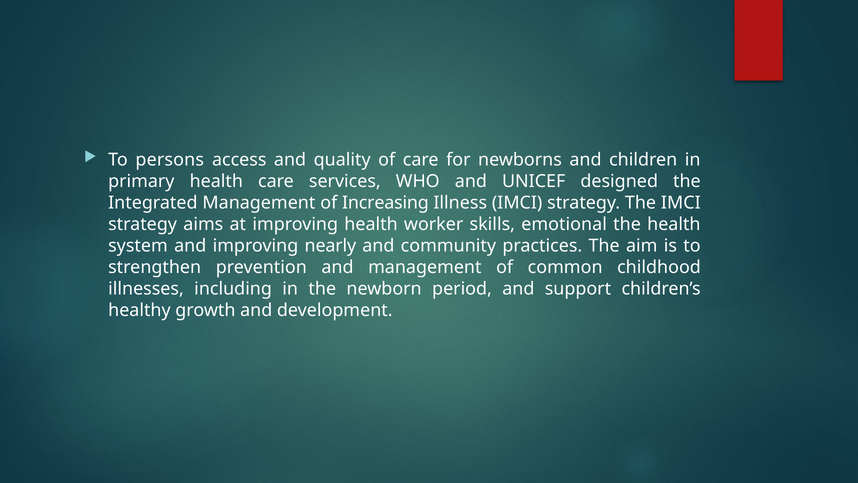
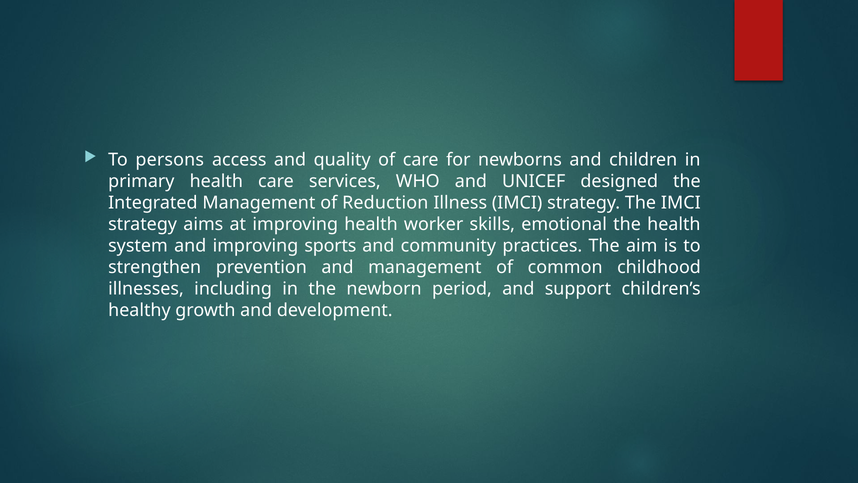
Increasing: Increasing -> Reduction
nearly: nearly -> sports
